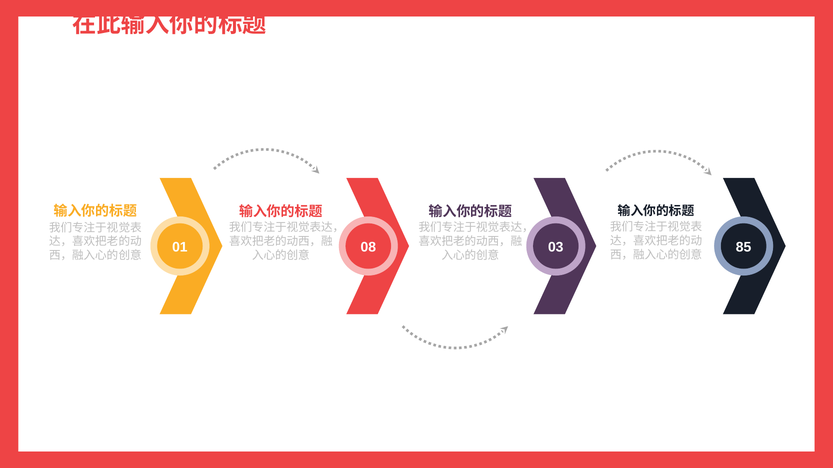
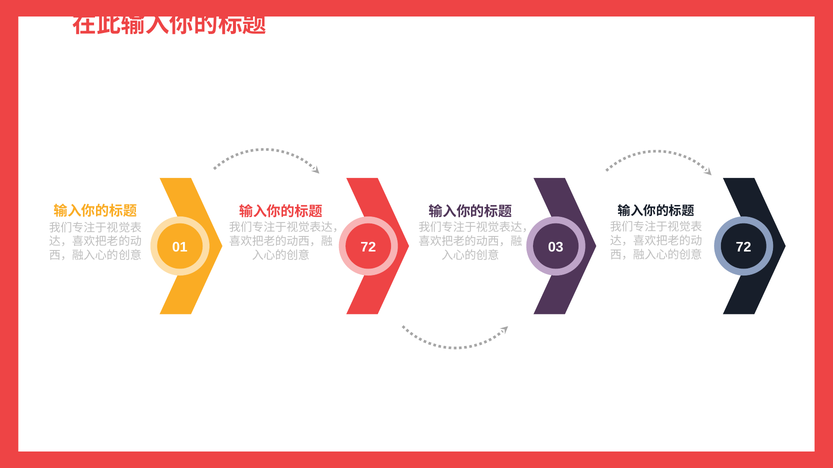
01 08: 08 -> 72
03 85: 85 -> 72
